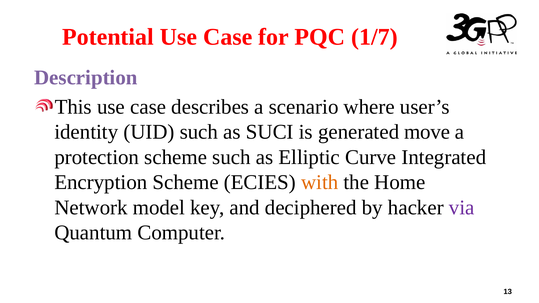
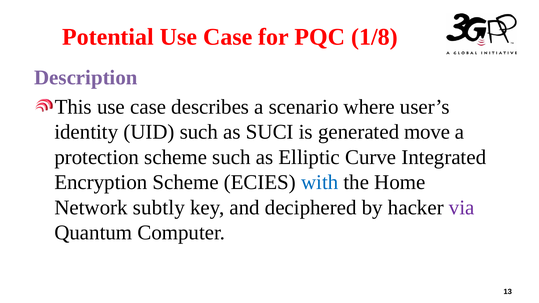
1/7: 1/7 -> 1/8
with colour: orange -> blue
model: model -> subtly
